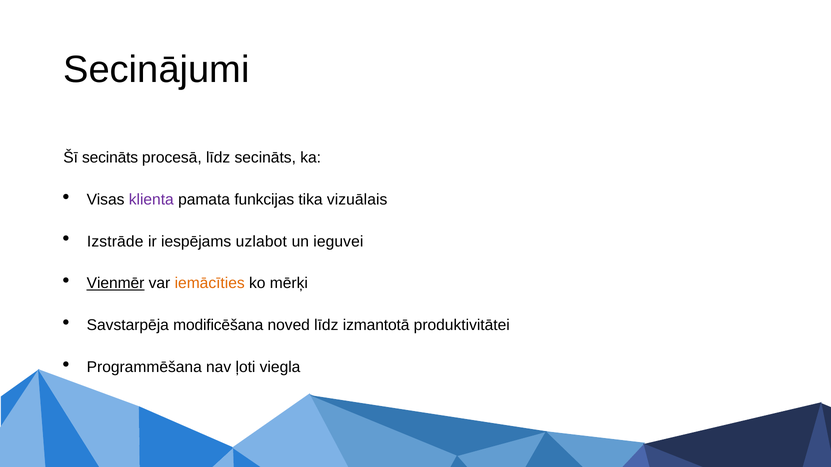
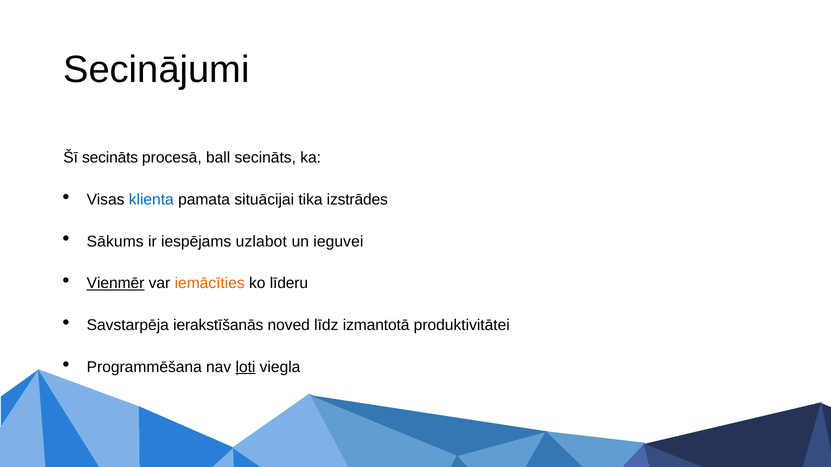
procesā līdz: līdz -> ball
klienta colour: purple -> blue
funkcijas: funkcijas -> situācijai
vizuālais: vizuālais -> izstrādes
Izstrāde: Izstrāde -> Sākums
mērķi: mērķi -> līderu
modificēšana: modificēšana -> ierakstīšanās
ļoti underline: none -> present
